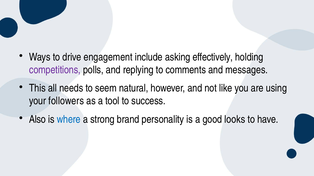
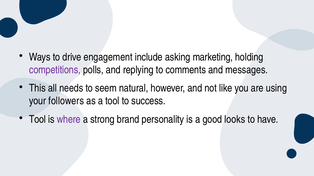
effectively: effectively -> marketing
Also at (37, 120): Also -> Tool
where colour: blue -> purple
